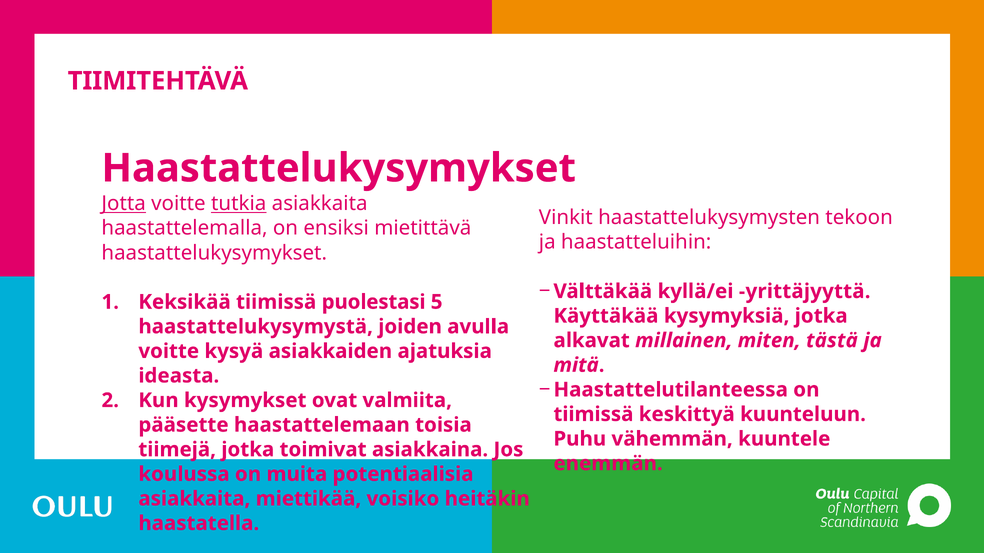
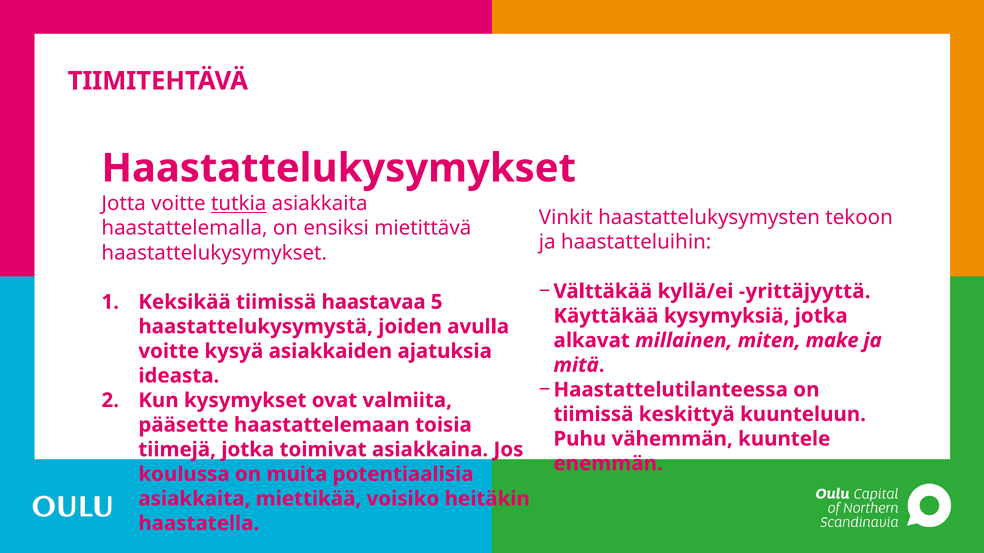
Jotta underline: present -> none
puolestasi: puolestasi -> haastavaa
tästä: tästä -> make
